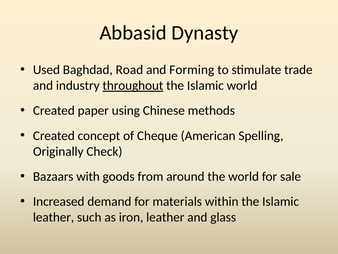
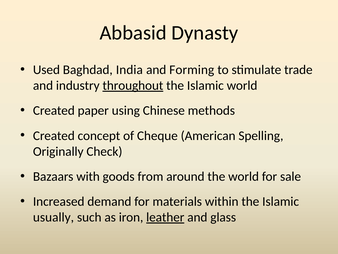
Road: Road -> India
leather at (54, 217): leather -> usually
leather at (165, 217) underline: none -> present
